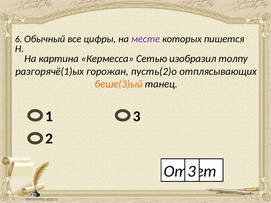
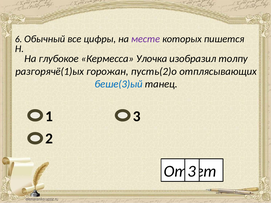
картина: картина -> глубокое
Сетью: Сетью -> Улочка
беше(3)ый colour: orange -> blue
